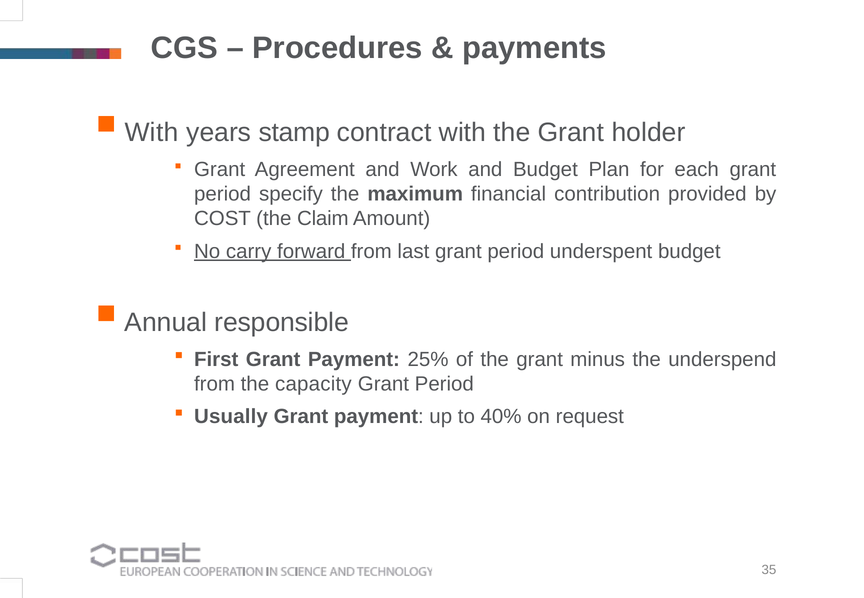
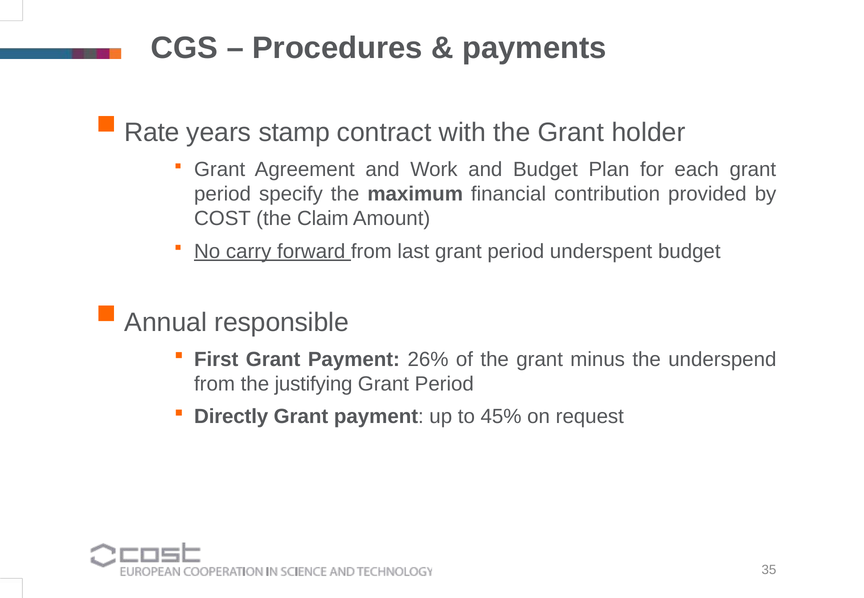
With at (151, 132): With -> Rate
25%: 25% -> 26%
capacity: capacity -> justifying
Usually: Usually -> Directly
40%: 40% -> 45%
